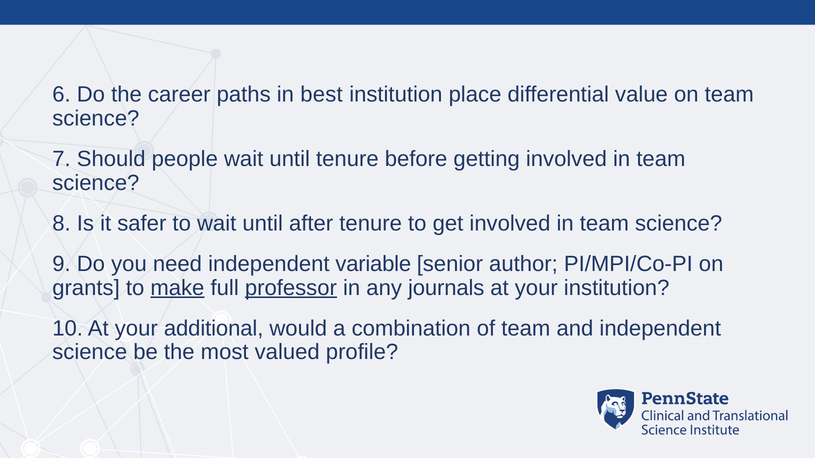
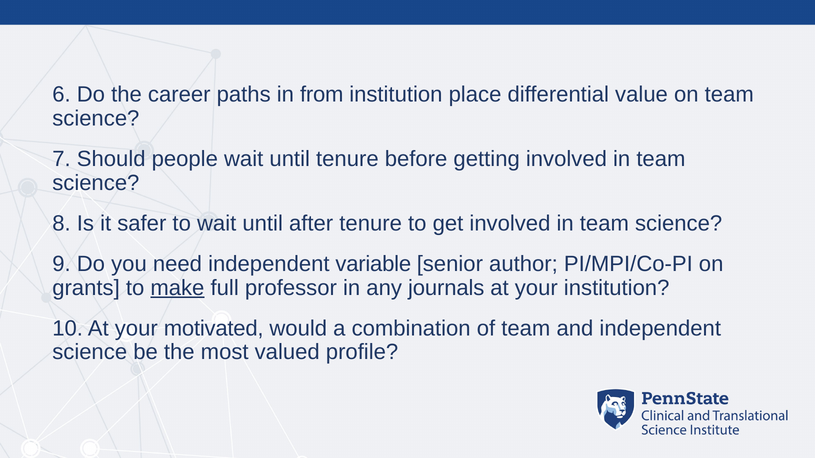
best: best -> from
professor underline: present -> none
additional: additional -> motivated
